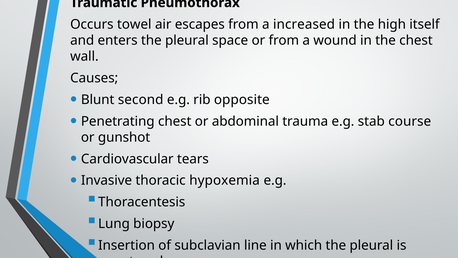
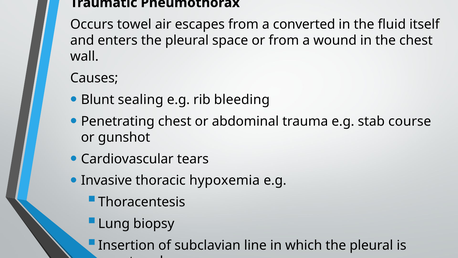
increased: increased -> converted
high: high -> fluid
second: second -> sealing
opposite: opposite -> bleeding
